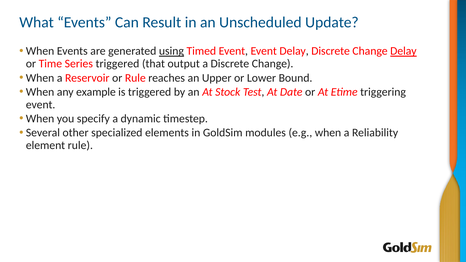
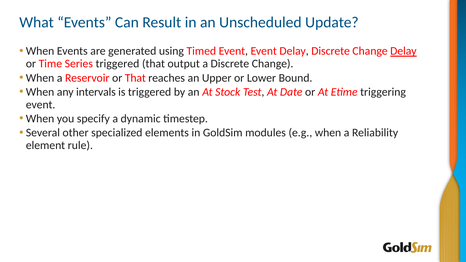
using underline: present -> none
or Rule: Rule -> That
example: example -> intervals
